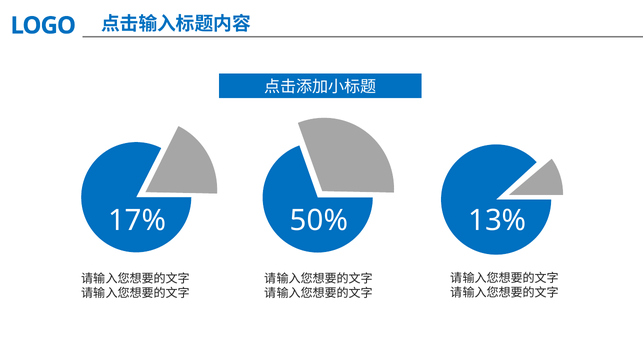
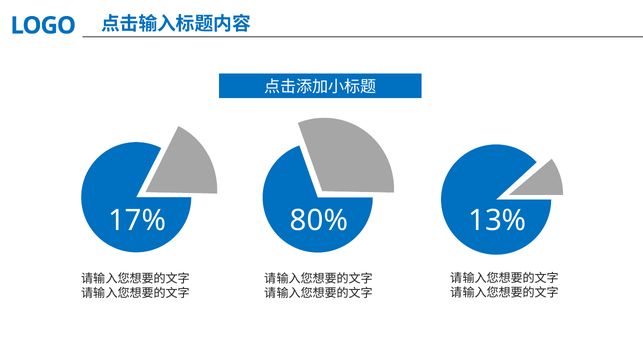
50%: 50% -> 80%
